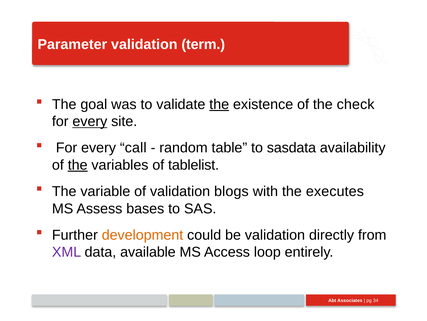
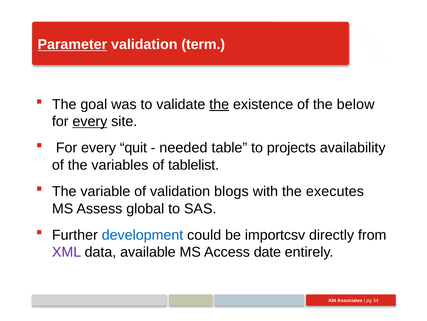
Parameter underline: none -> present
check: check -> below
call: call -> quit
random: random -> needed
sasdata: sasdata -> projects
the at (78, 165) underline: present -> none
bases: bases -> global
development colour: orange -> blue
be validation: validation -> importcsv
loop: loop -> date
